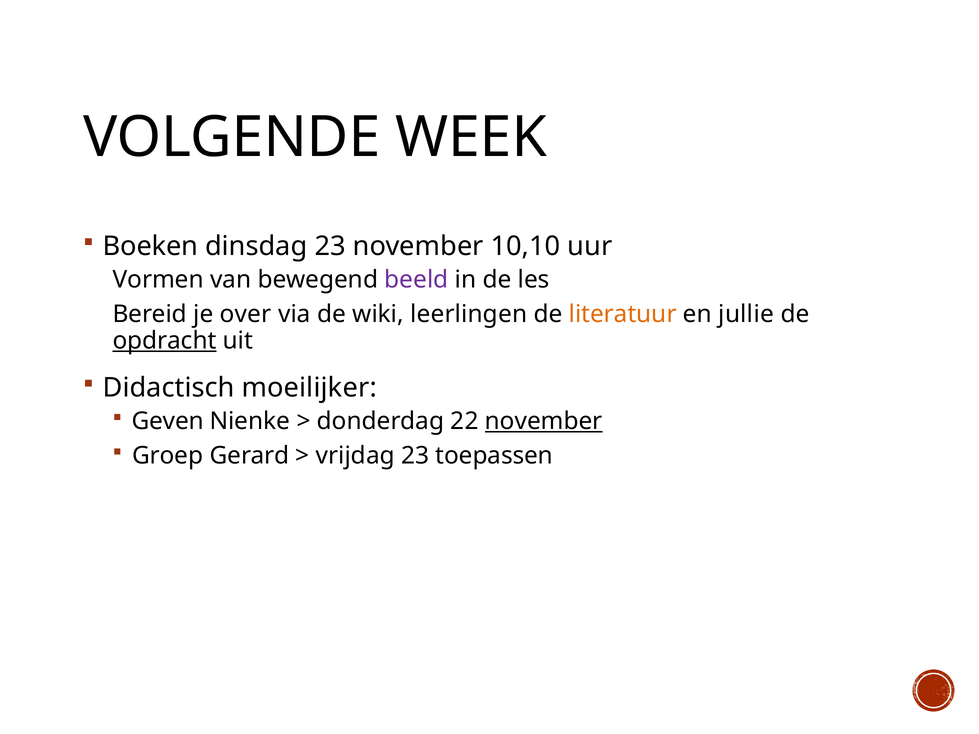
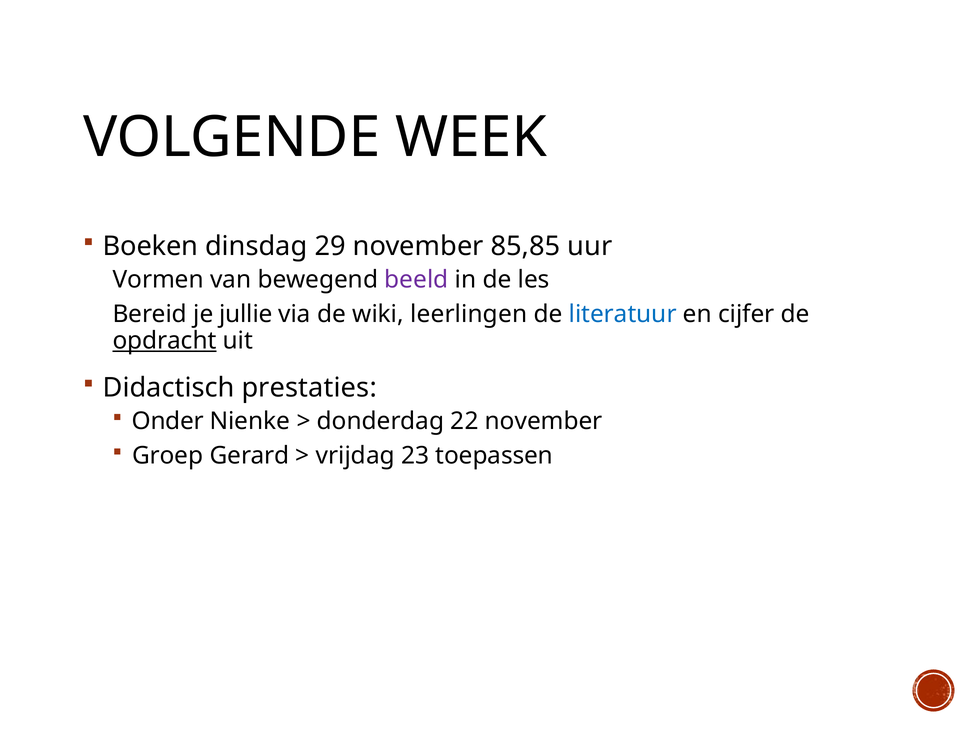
dinsdag 23: 23 -> 29
10,10: 10,10 -> 85,85
over: over -> jullie
literatuur colour: orange -> blue
jullie: jullie -> cijfer
moeilijker: moeilijker -> prestaties
Geven: Geven -> Onder
november at (544, 421) underline: present -> none
